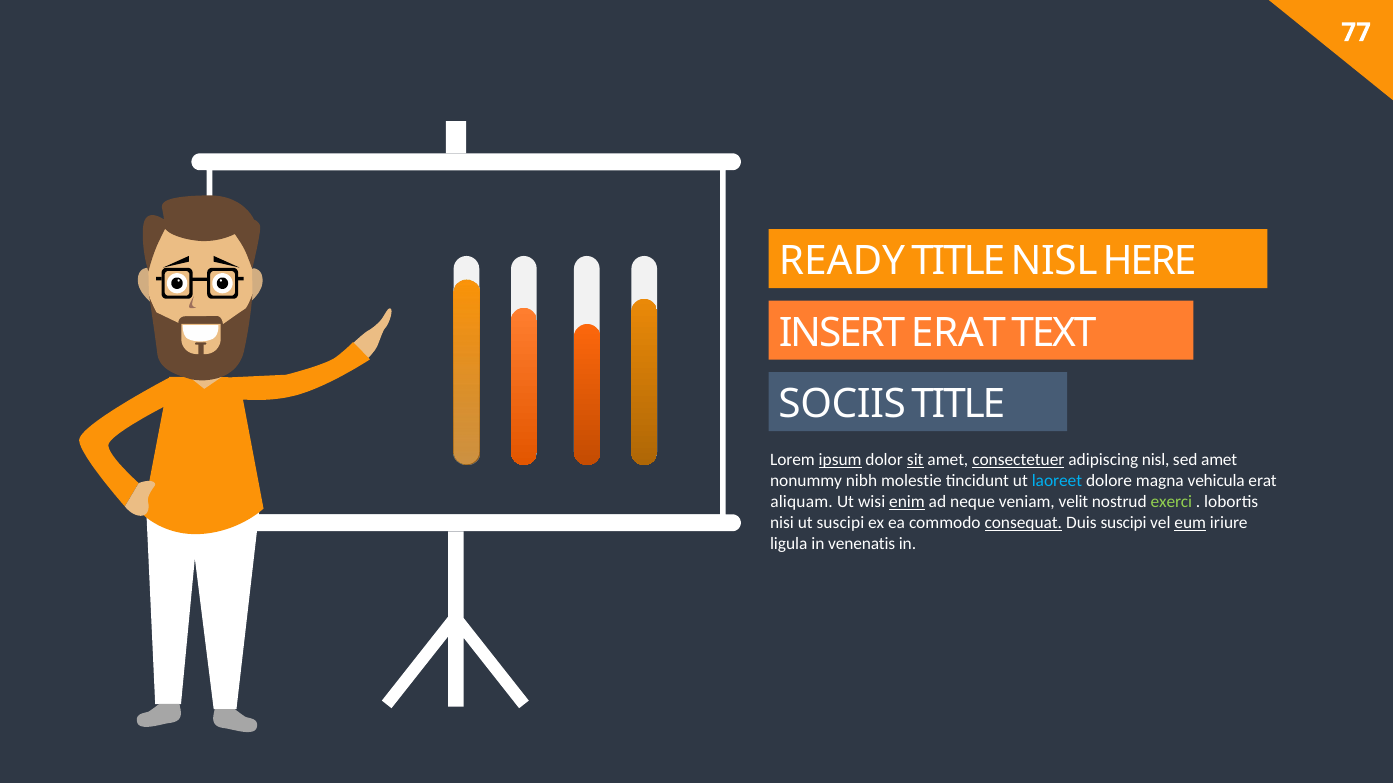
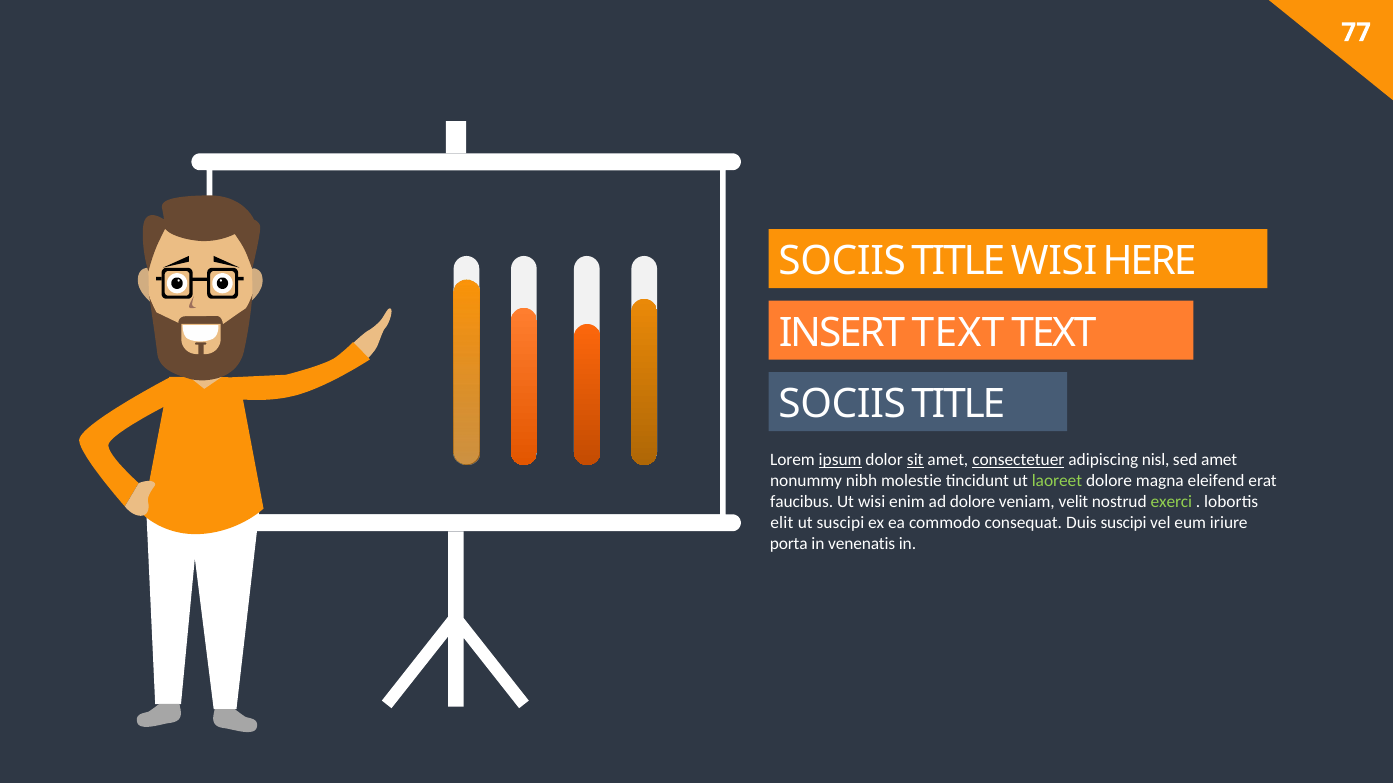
READY at (842, 262): READY -> SOCIIS
TITLE NISL: NISL -> WISI
INSERT ERAT: ERAT -> TEXT
laoreet colour: light blue -> light green
vehicula: vehicula -> eleifend
aliquam: aliquam -> faucibus
enim underline: present -> none
ad neque: neque -> dolore
nisi: nisi -> elit
consequat underline: present -> none
eum underline: present -> none
ligula: ligula -> porta
